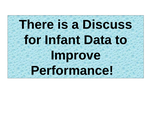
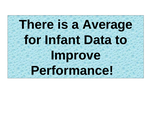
Discuss: Discuss -> Average
